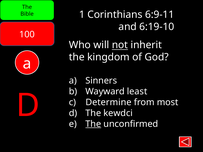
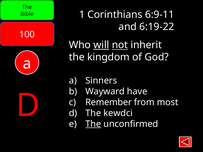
6:19-10: 6:19-10 -> 6:19-22
will underline: none -> present
least: least -> have
Determine: Determine -> Remember
